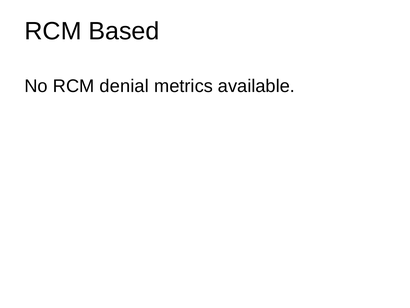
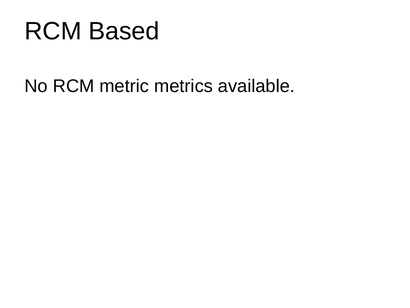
denial: denial -> metric
